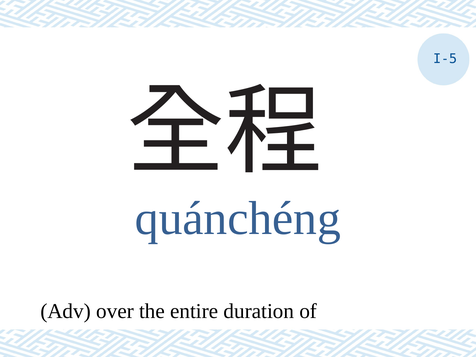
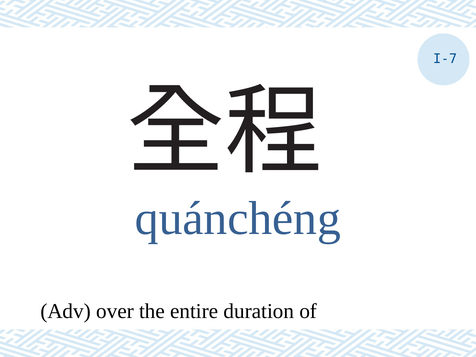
I-5: I-5 -> I-7
